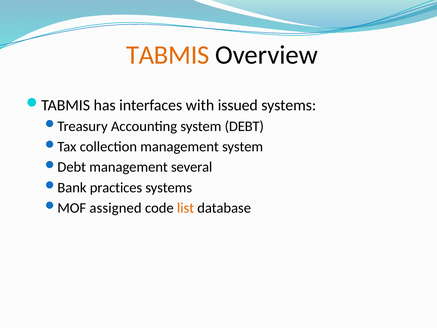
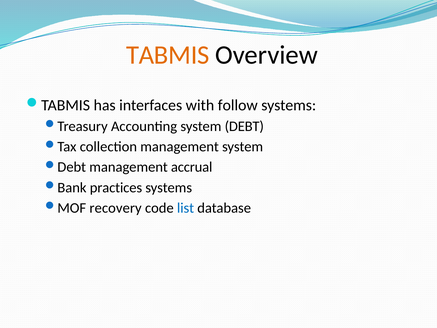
issued: issued -> follow
several: several -> accrual
assigned: assigned -> recovery
list colour: orange -> blue
